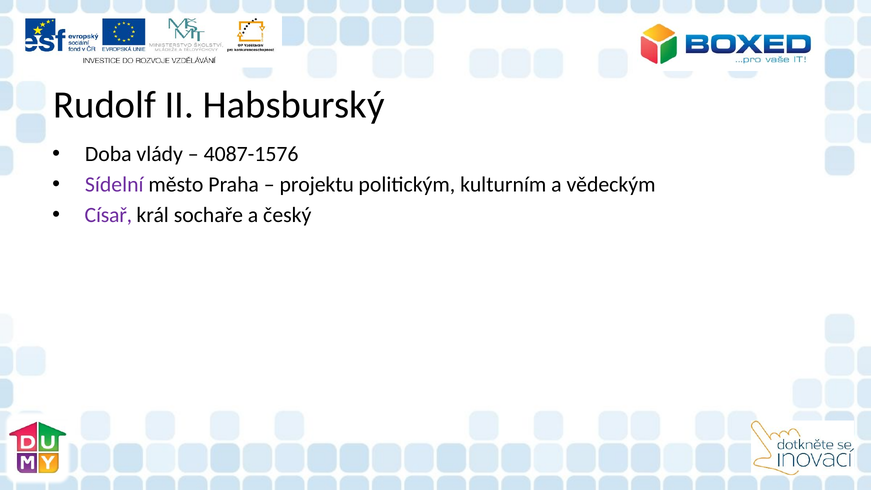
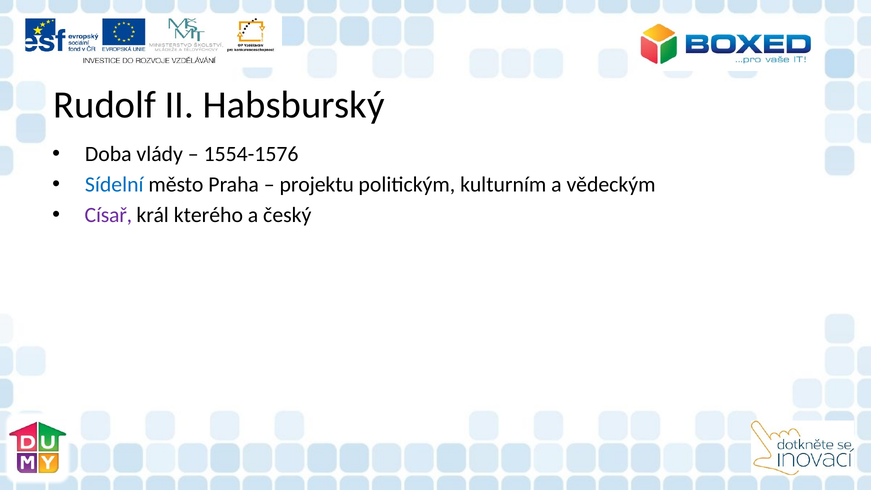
4087-1576: 4087-1576 -> 1554-1576
Sídelní colour: purple -> blue
sochaře: sochaře -> kterého
